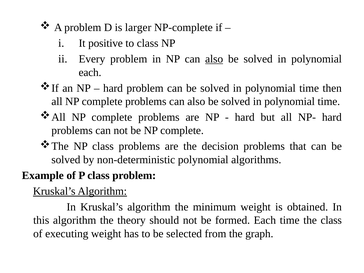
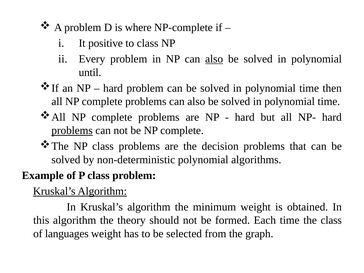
larger: larger -> where
each at (90, 72): each -> until
problems at (72, 131) underline: none -> present
executing: executing -> languages
